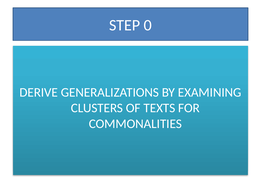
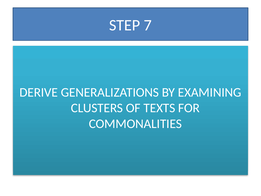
0: 0 -> 7
